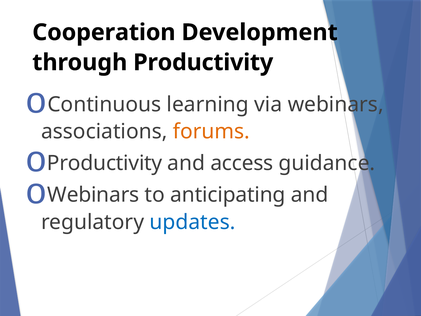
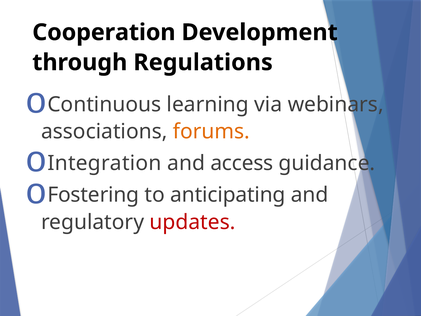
through Productivity: Productivity -> Regulations
Productivity at (105, 163): Productivity -> Integration
Webinars at (93, 195): Webinars -> Fostering
updates colour: blue -> red
